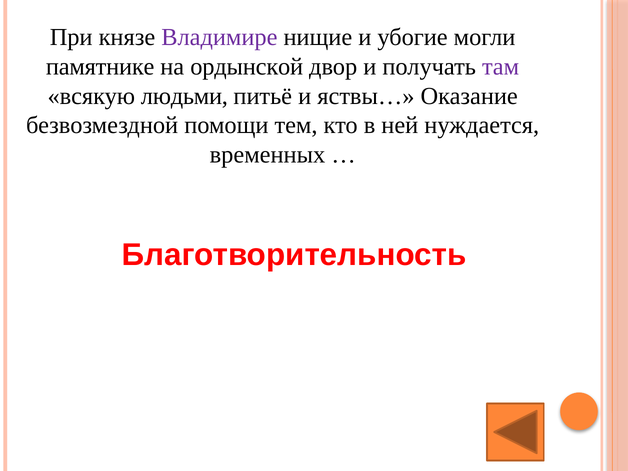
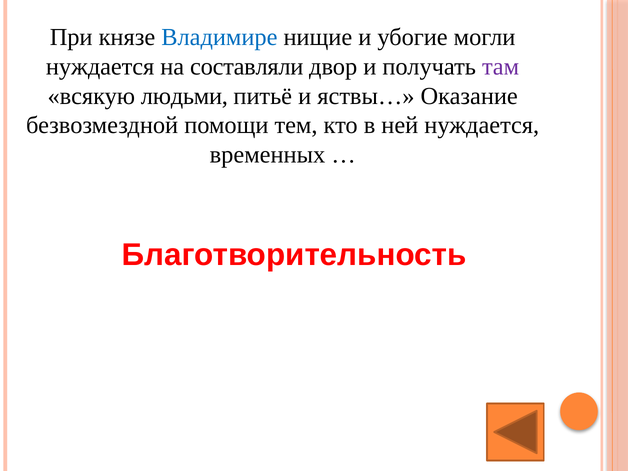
Владимире colour: purple -> blue
памятнике at (100, 67): памятнике -> нуждается
ордынской: ордынской -> составляли
